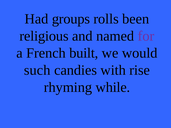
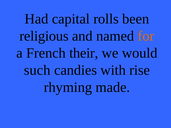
groups: groups -> capital
for colour: purple -> orange
built: built -> their
while: while -> made
